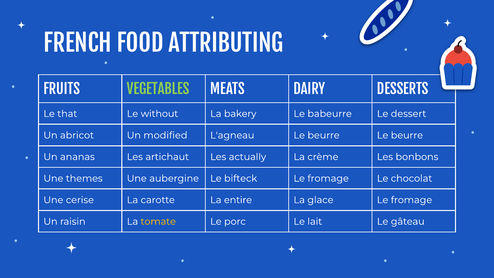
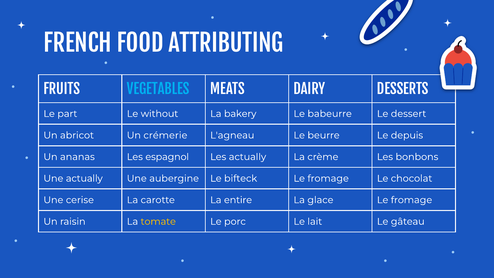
VEGETABLES colour: light green -> light blue
that: that -> part
modified: modified -> crémerie
beurre Le beurre: beurre -> depuis
artichaut: artichaut -> espagnol
Une themes: themes -> actually
